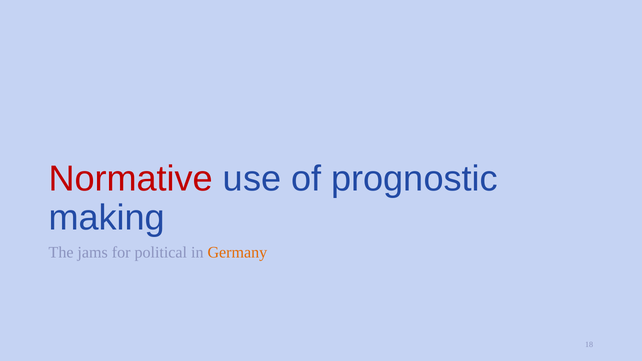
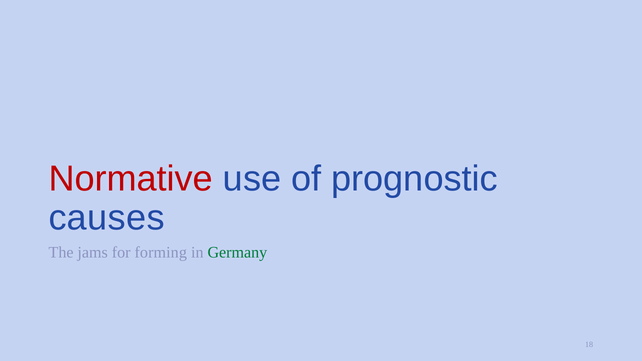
making: making -> causes
political: political -> forming
Germany colour: orange -> green
